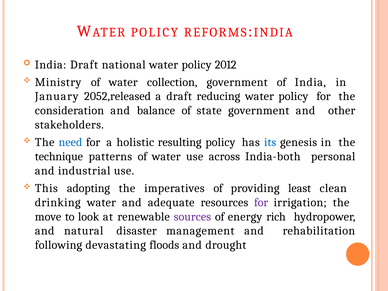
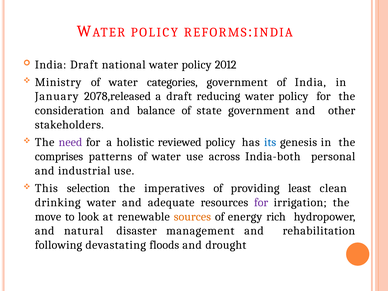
collection: collection -> categories
2052,released: 2052,released -> 2078,released
need colour: blue -> purple
resulting: resulting -> reviewed
technique: technique -> comprises
adopting: adopting -> selection
sources colour: purple -> orange
